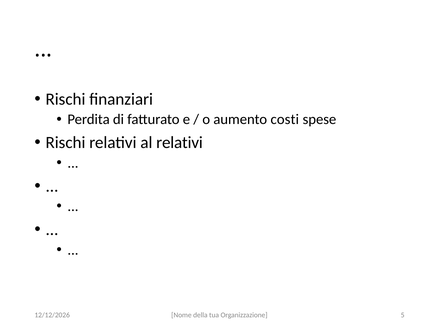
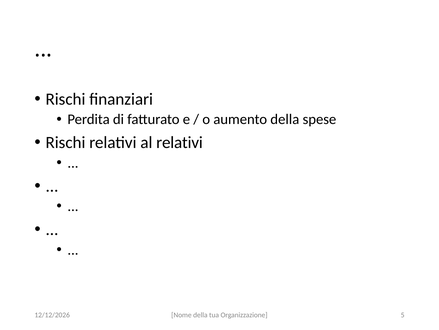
aumento costi: costi -> della
